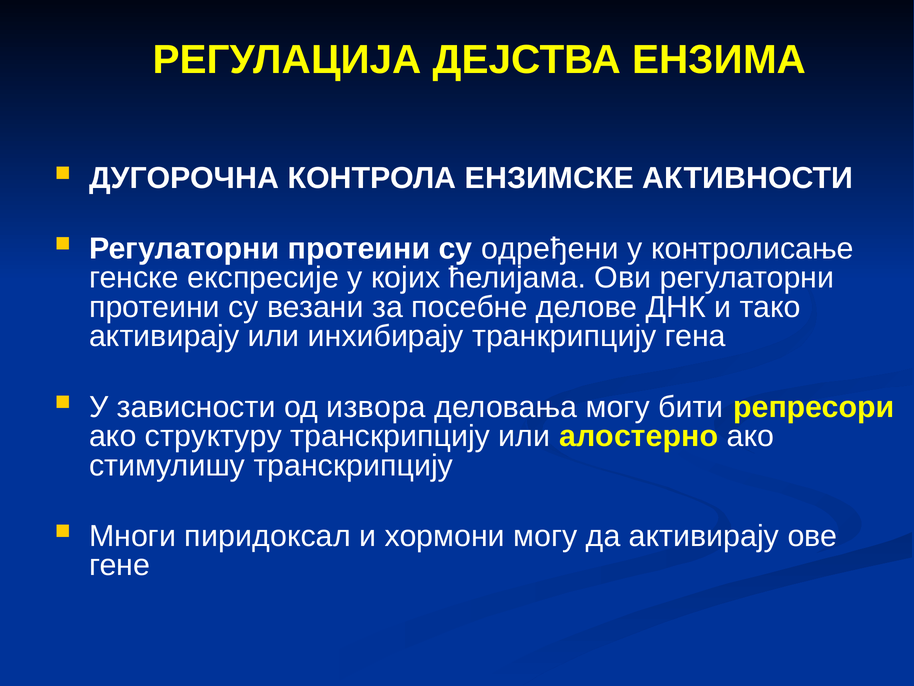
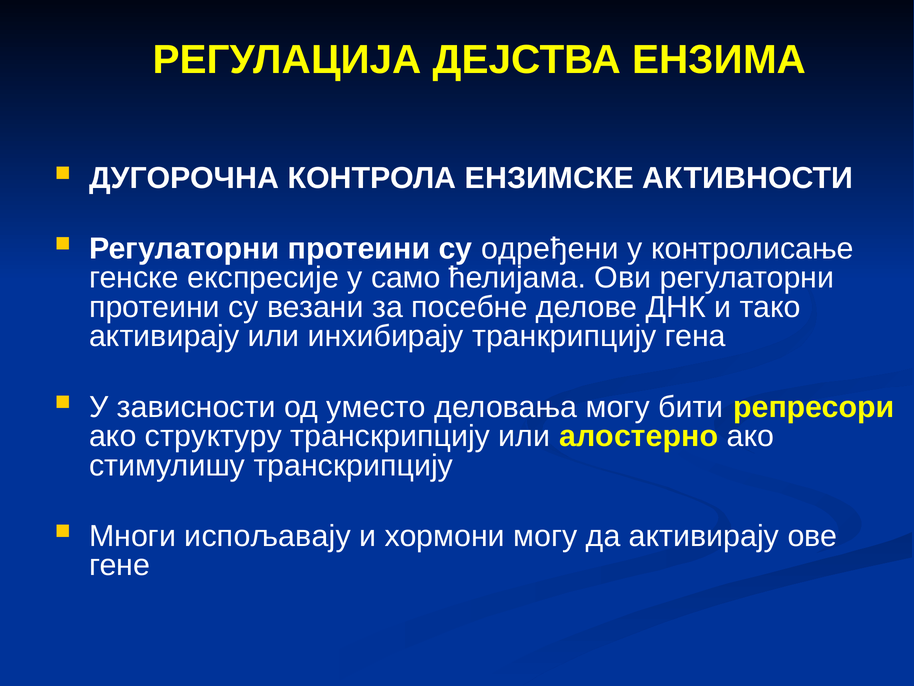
којих: којих -> само
извора: извора -> уместо
пиридоксал: пиридоксал -> испољавају
